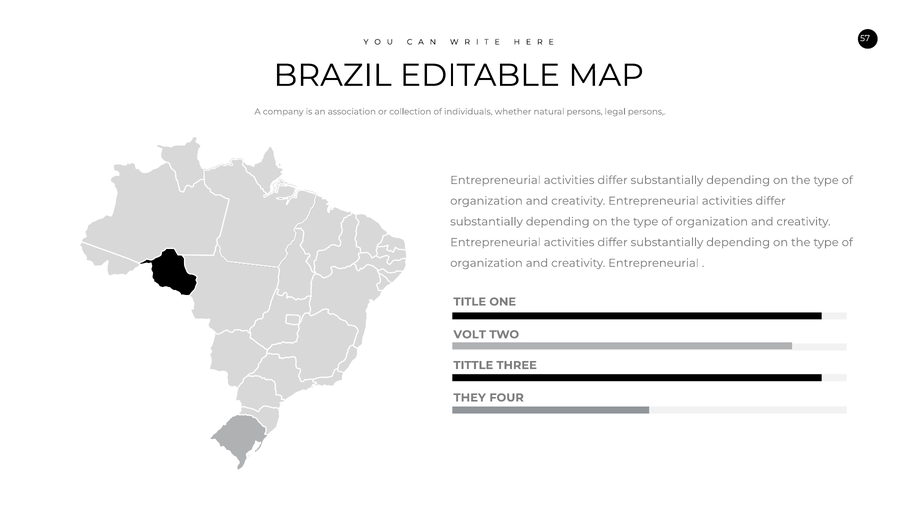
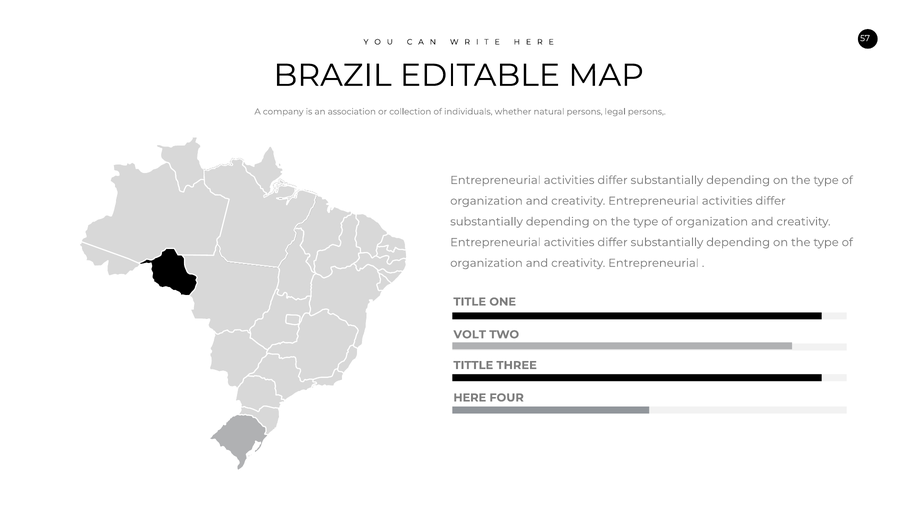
THEY: THEY -> HERE
